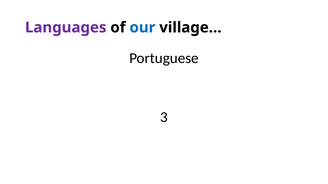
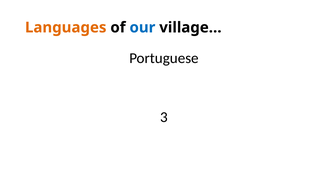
Languages colour: purple -> orange
